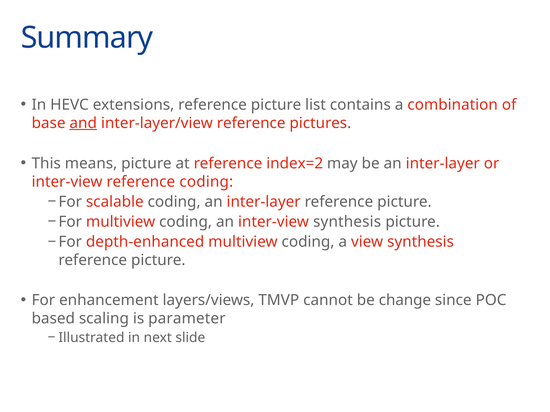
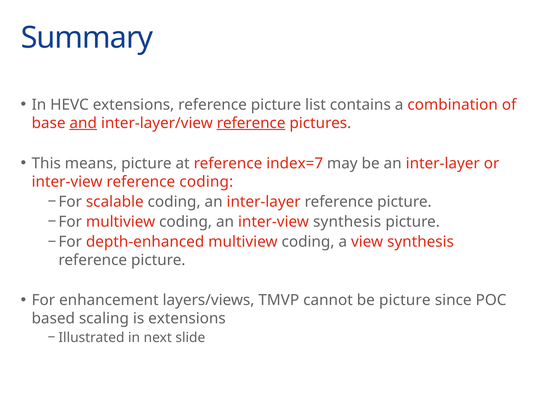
reference at (251, 123) underline: none -> present
index=2: index=2 -> index=7
be change: change -> picture
is parameter: parameter -> extensions
